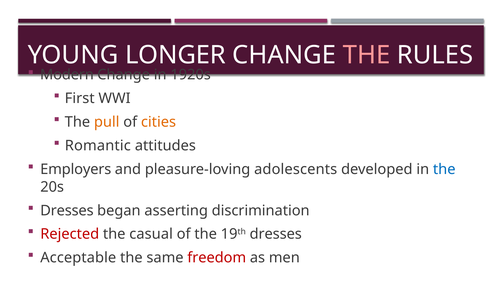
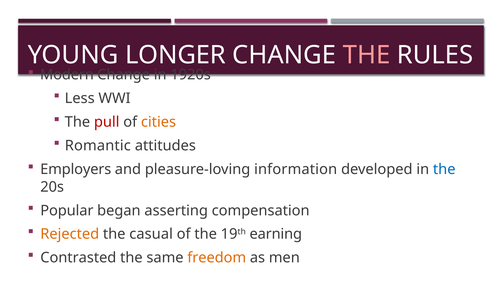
First: First -> Less
pull colour: orange -> red
adolescents: adolescents -> information
Dresses at (67, 211): Dresses -> Popular
discrimination: discrimination -> compensation
Rejected colour: red -> orange
19th dresses: dresses -> earning
Acceptable: Acceptable -> Contrasted
freedom colour: red -> orange
